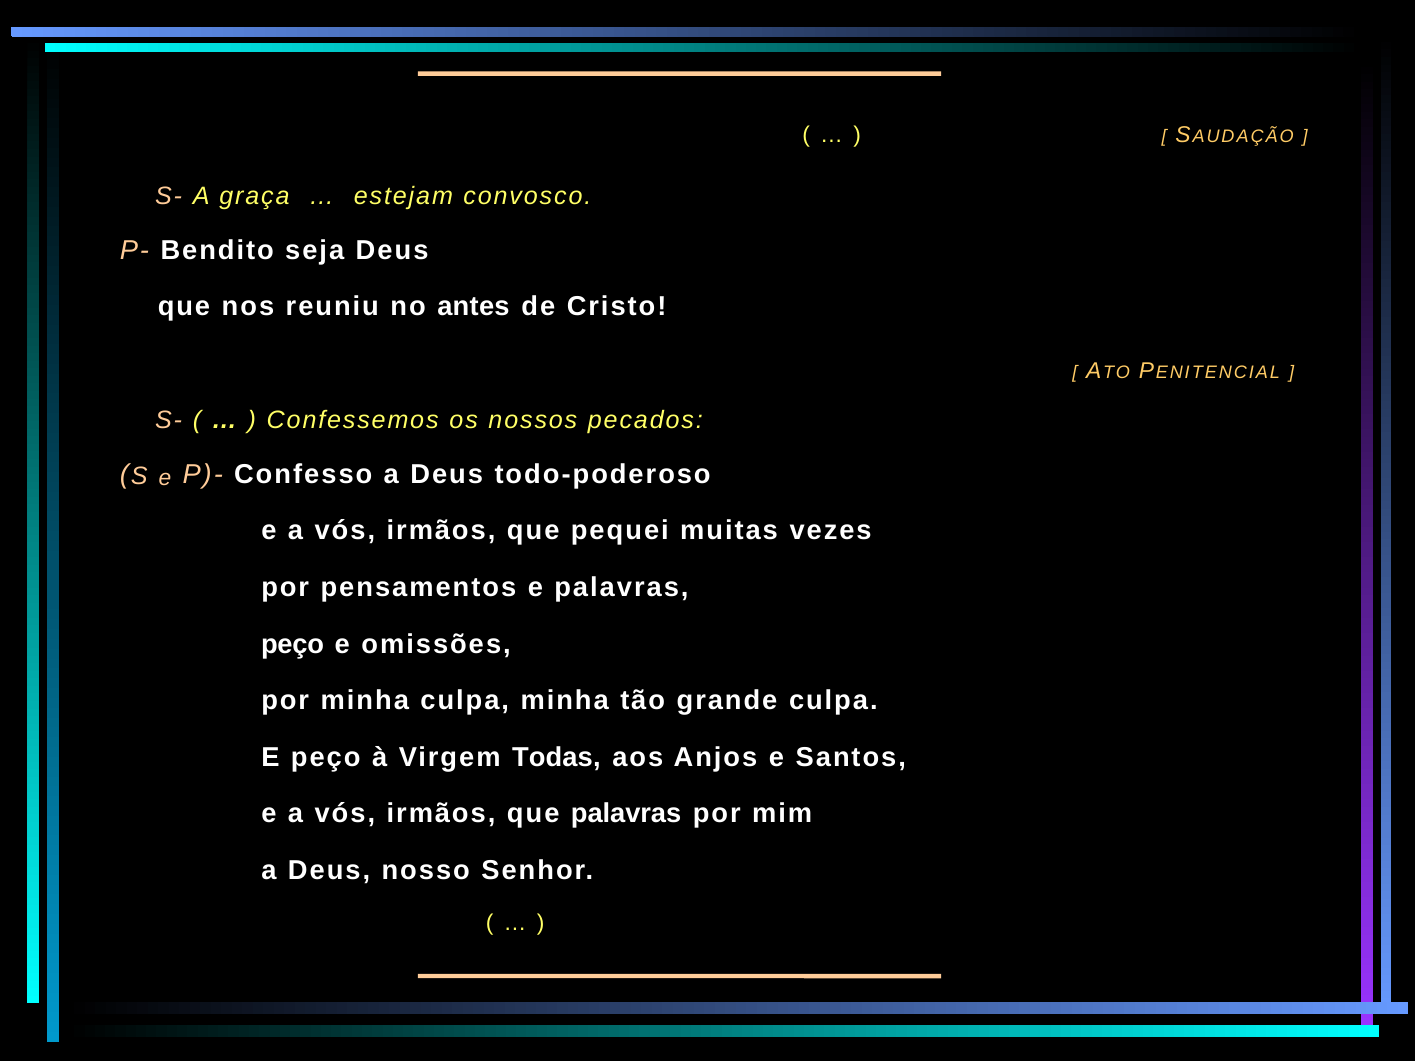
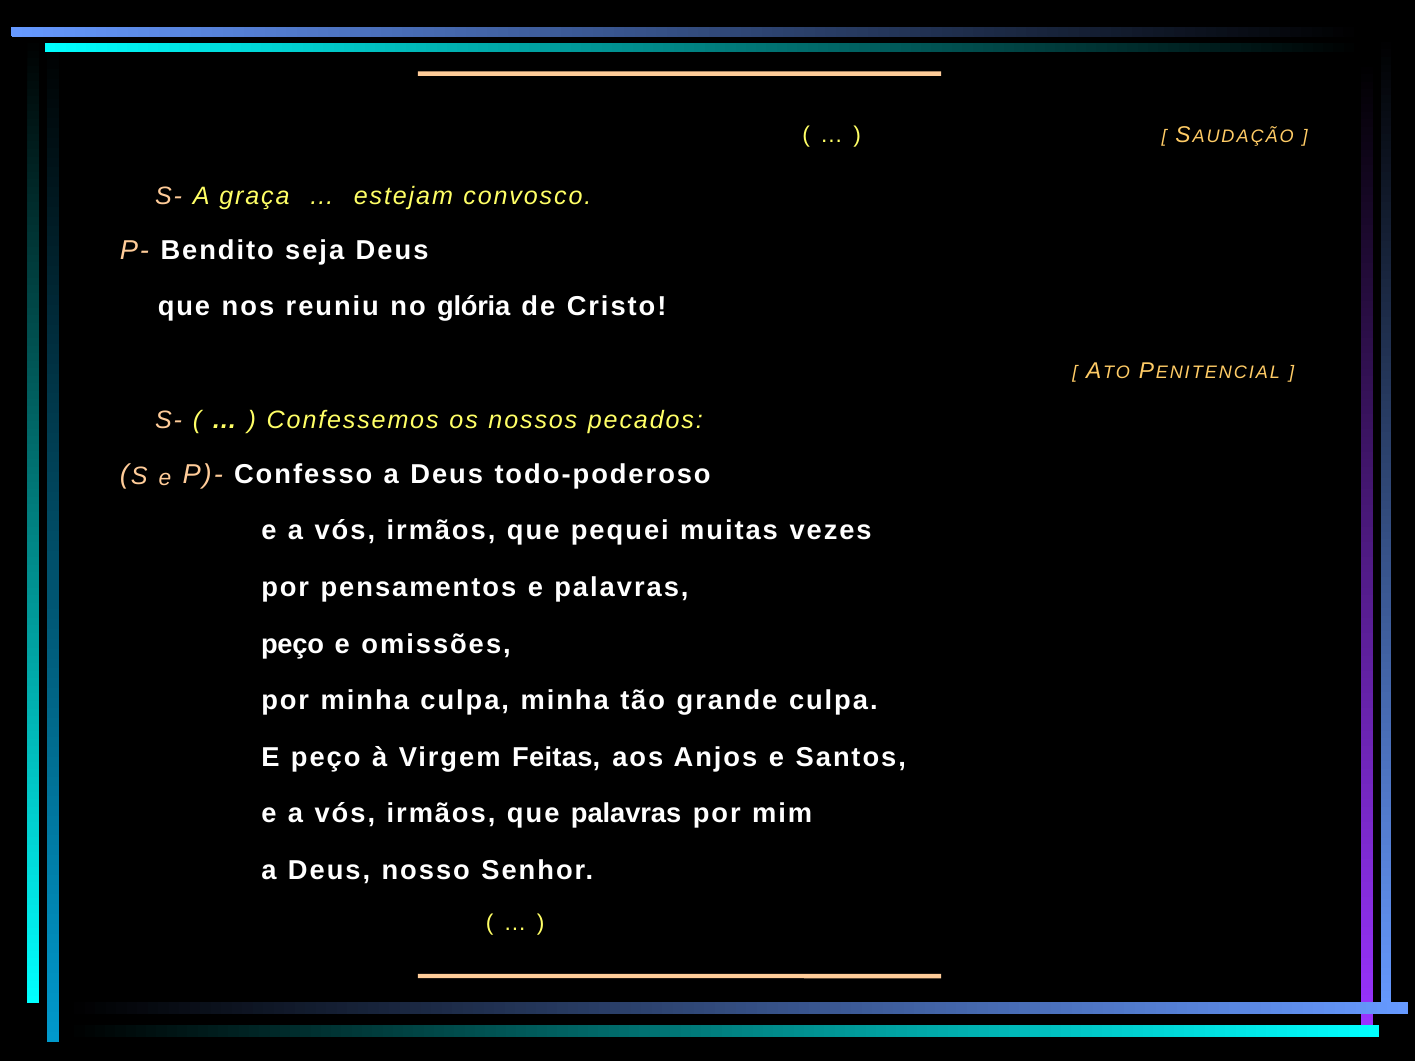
antes: antes -> glória
Todas: Todas -> Feitas
